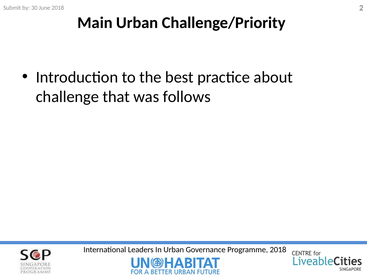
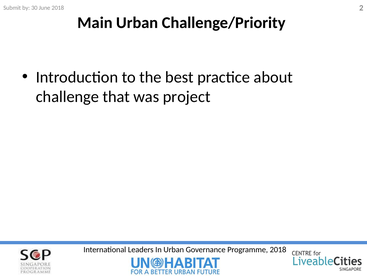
follows: follows -> project
